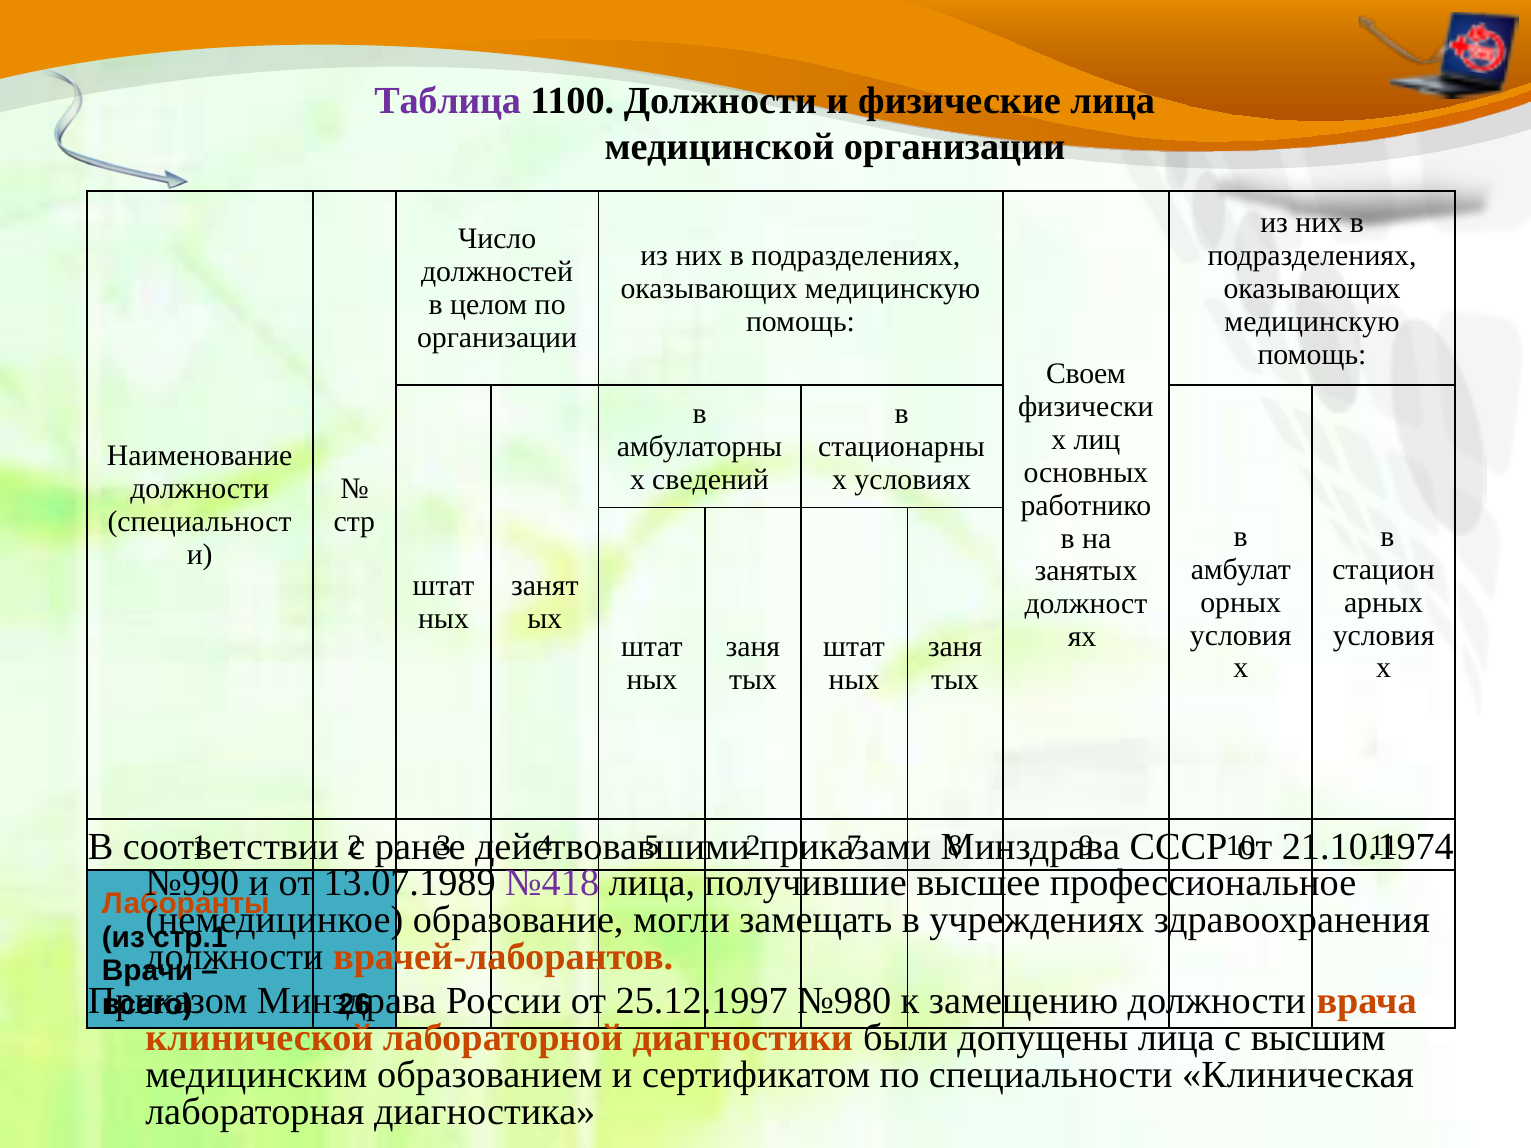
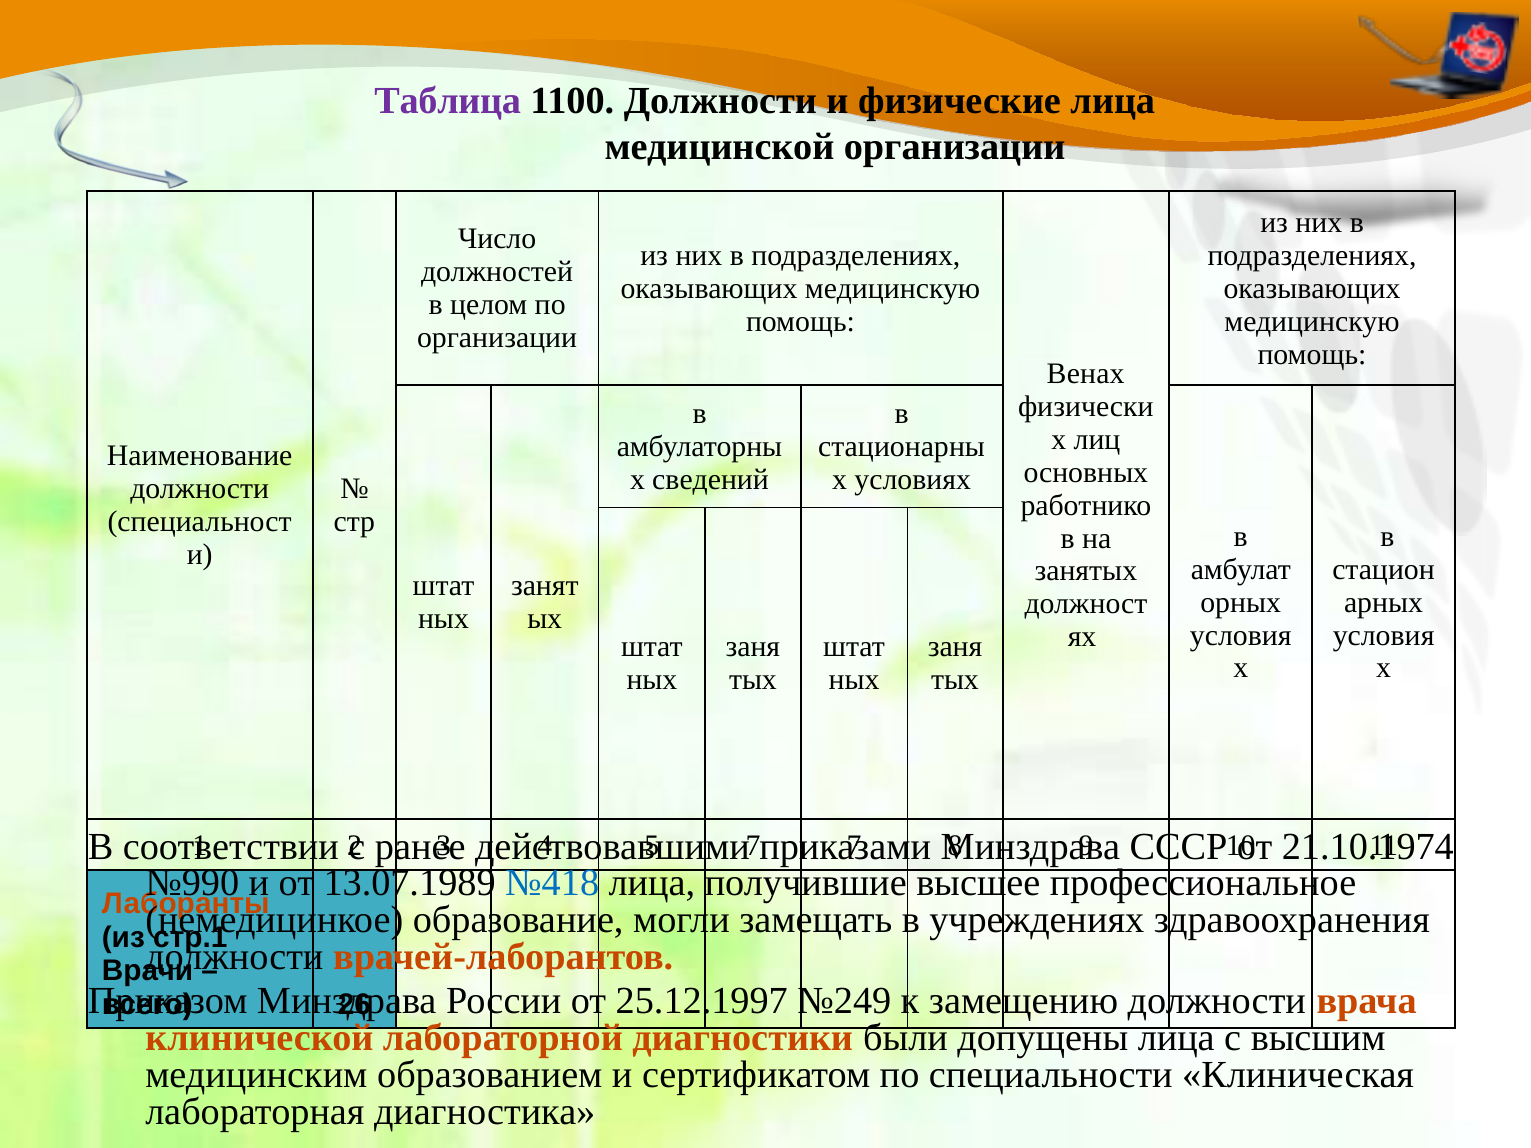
Своем: Своем -> Венах
2 at (753, 846): 2 -> 7
№418 colour: purple -> blue
№980: №980 -> №249
